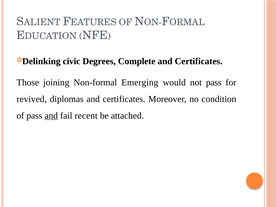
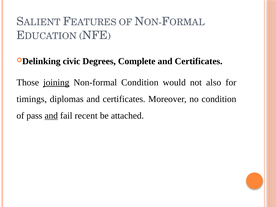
joining underline: none -> present
Non-formal Emerging: Emerging -> Condition
not pass: pass -> also
revived: revived -> timings
